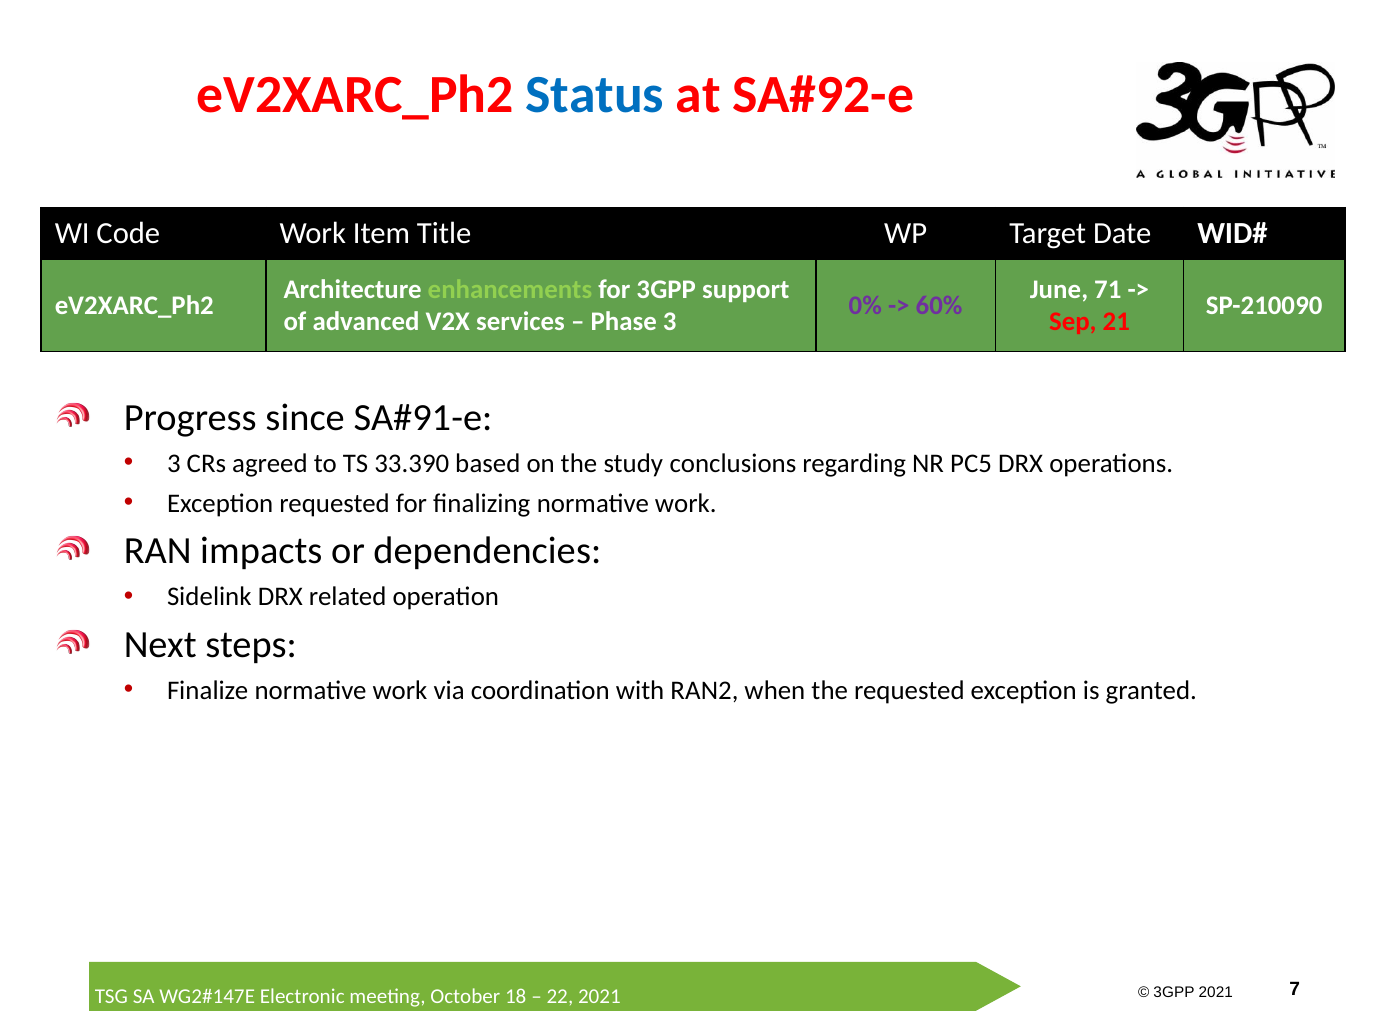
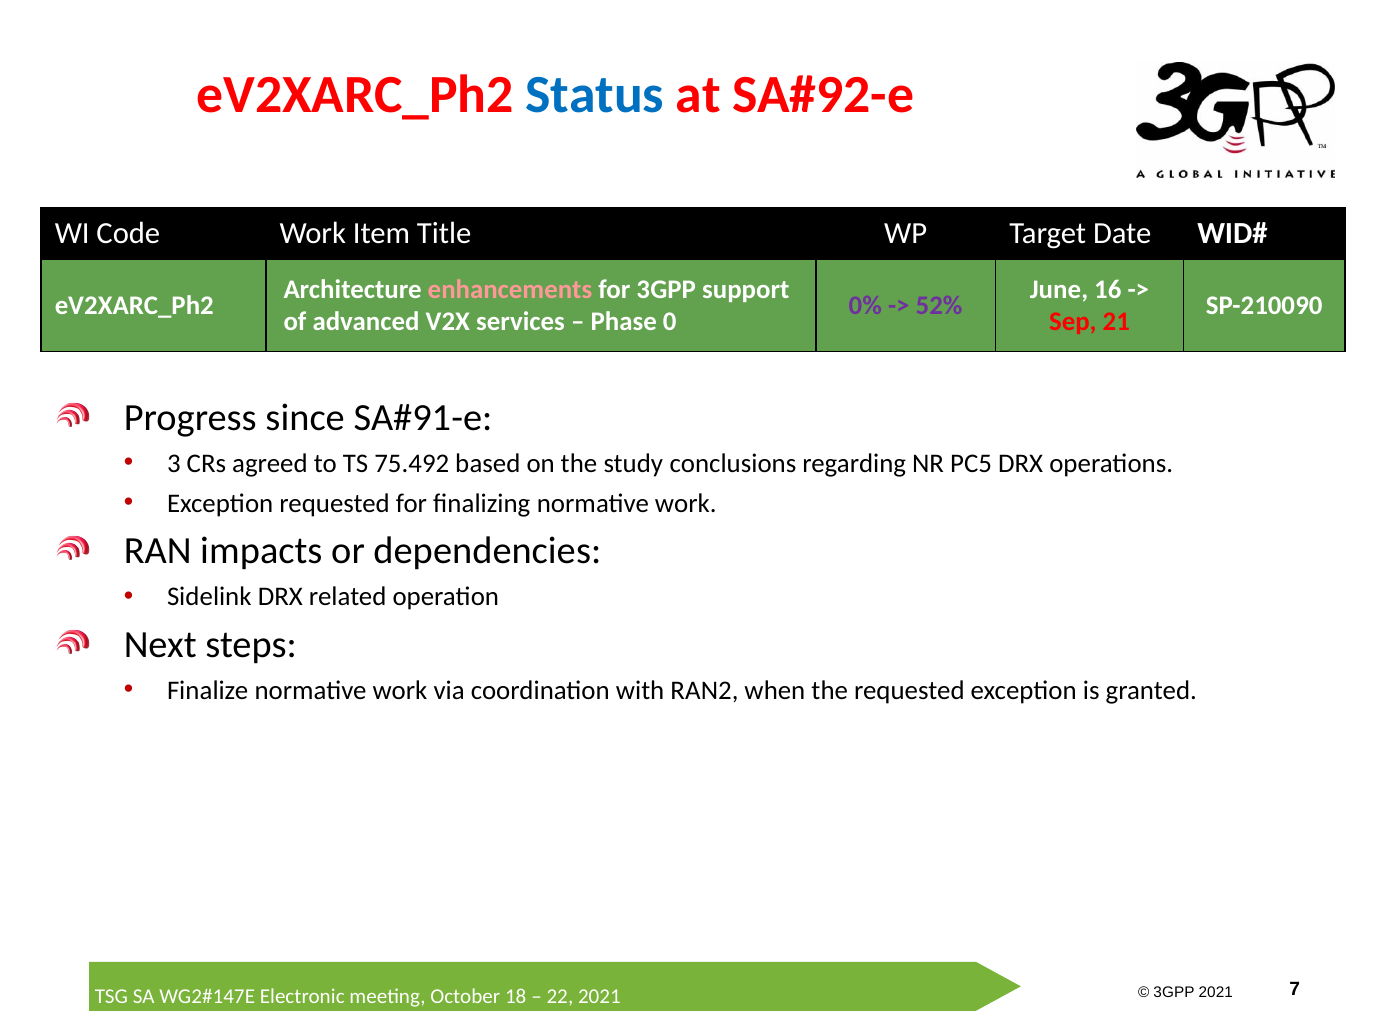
enhancements colour: light green -> pink
71: 71 -> 16
60%: 60% -> 52%
Phase 3: 3 -> 0
33.390: 33.390 -> 75.492
